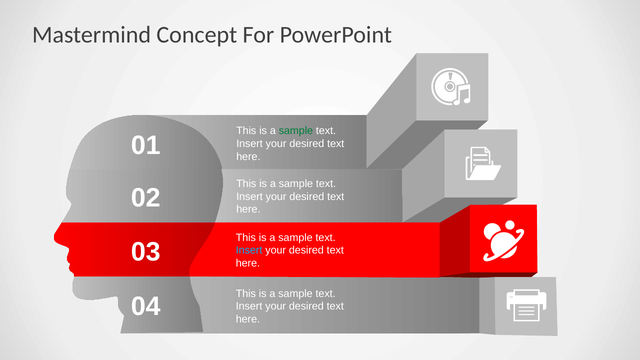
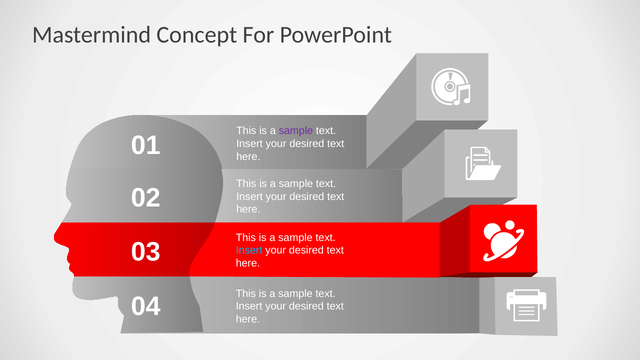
sample at (296, 131) colour: green -> purple
